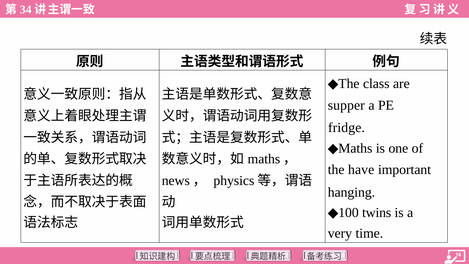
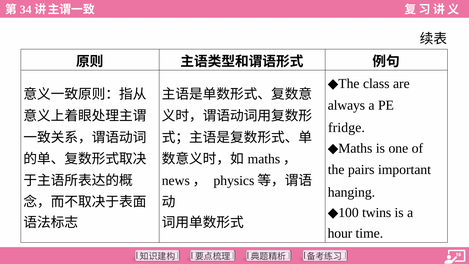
supper: supper -> always
have: have -> pairs
very: very -> hour
